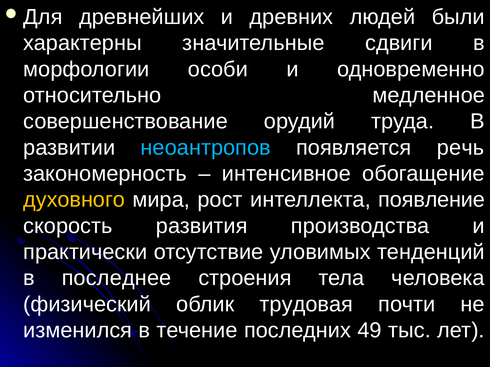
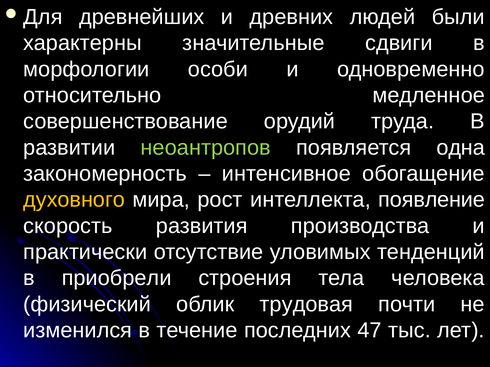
неоантропов colour: light blue -> light green
речь: речь -> одна
последнее: последнее -> приобрели
49: 49 -> 47
